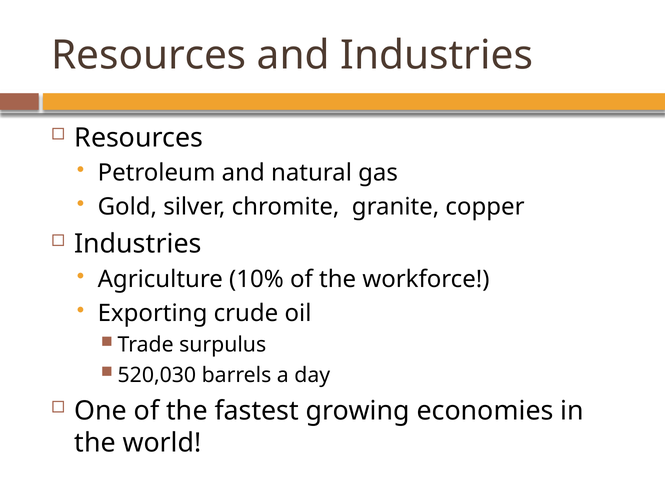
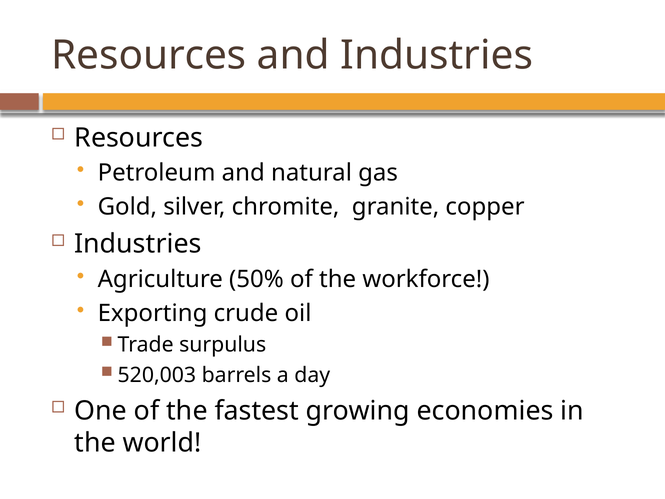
10%: 10% -> 50%
520,030: 520,030 -> 520,003
